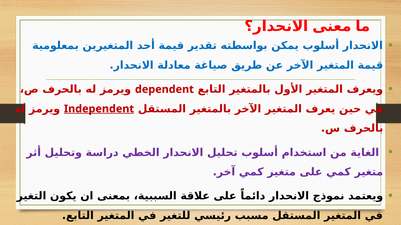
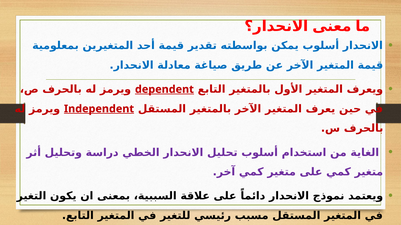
dependent underline: none -> present
